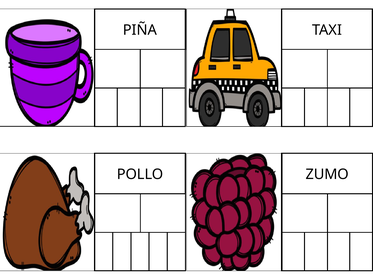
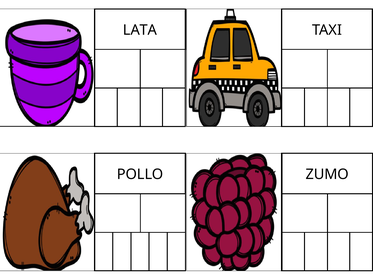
PIÑA: PIÑA -> LATA
